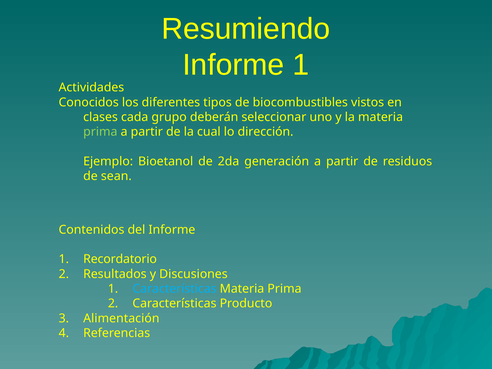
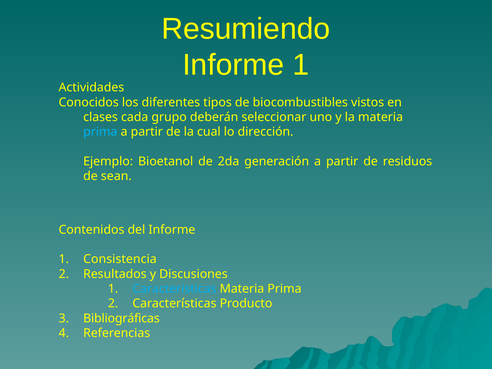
prima at (100, 132) colour: light green -> light blue
Recordatorio: Recordatorio -> Consistencia
Alimentación: Alimentación -> Bibliográficas
